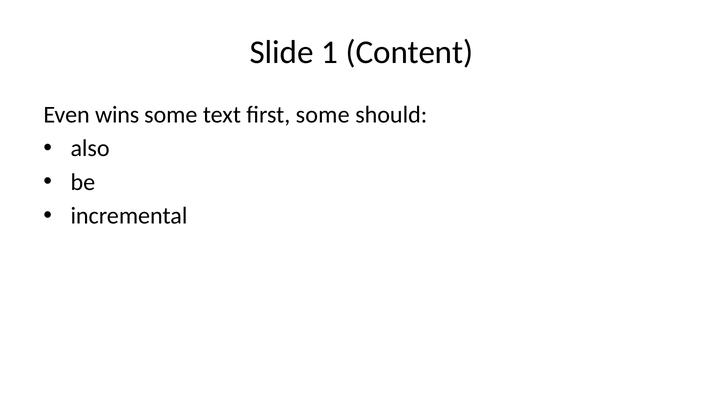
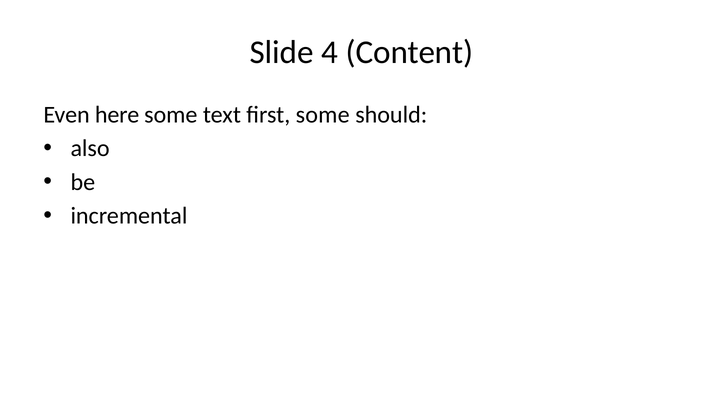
1: 1 -> 4
wins: wins -> here
